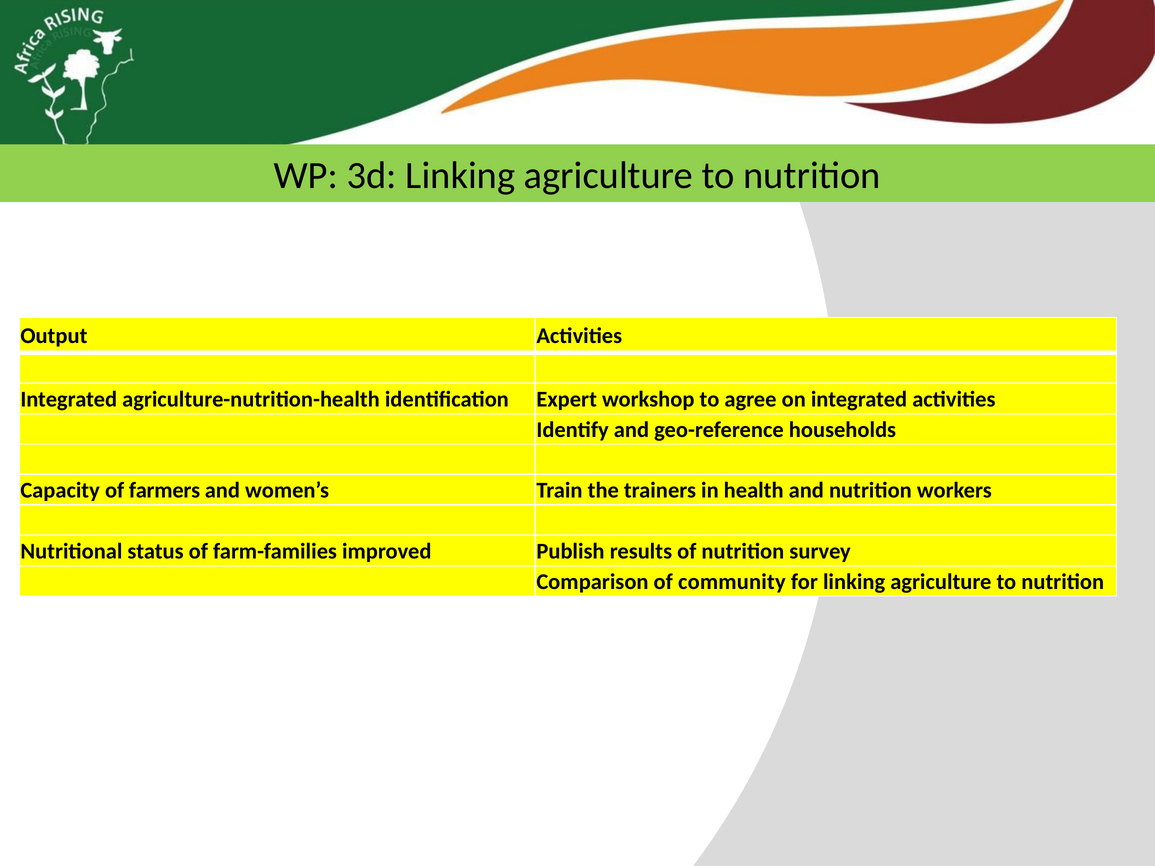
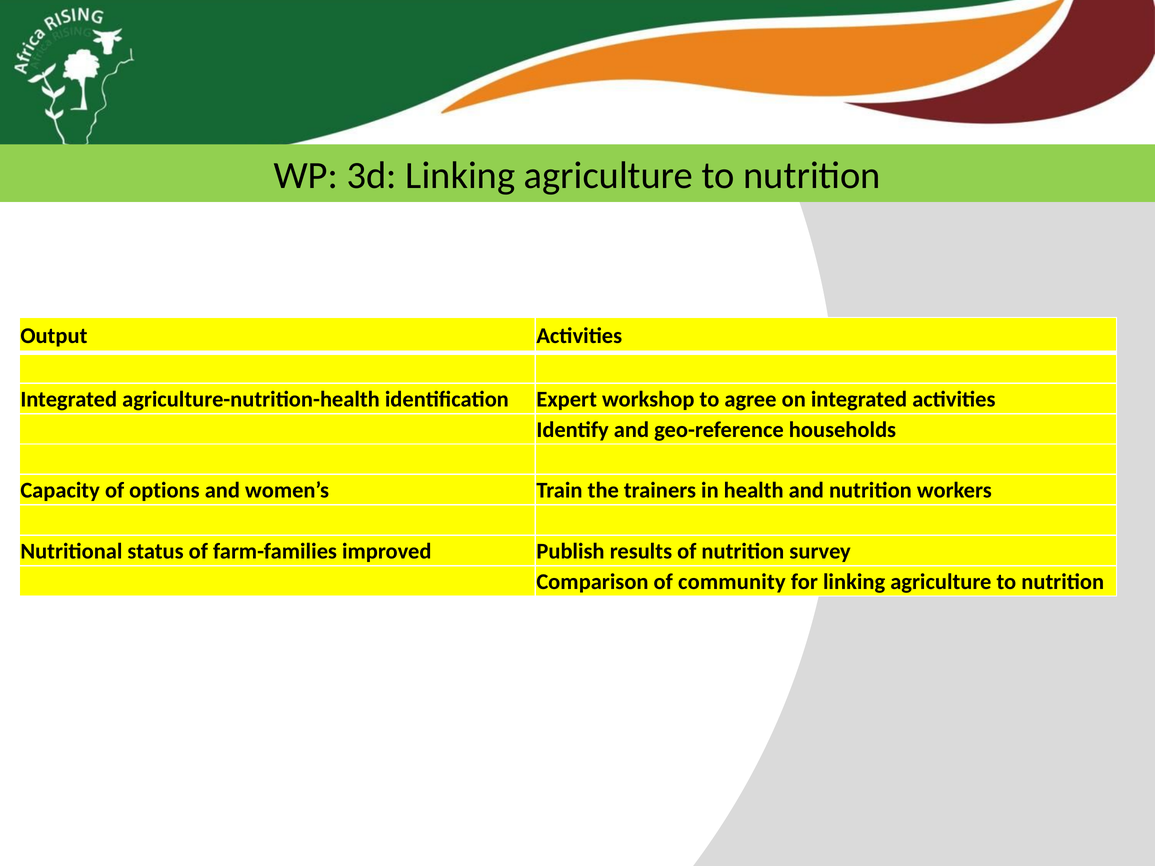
farmers: farmers -> options
